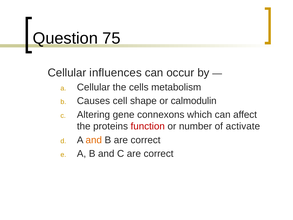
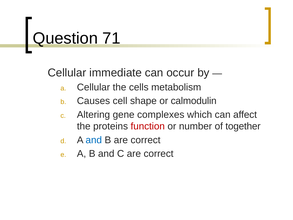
75: 75 -> 71
influences: influences -> immediate
connexons: connexons -> complexes
activate: activate -> together
and at (94, 140) colour: orange -> blue
